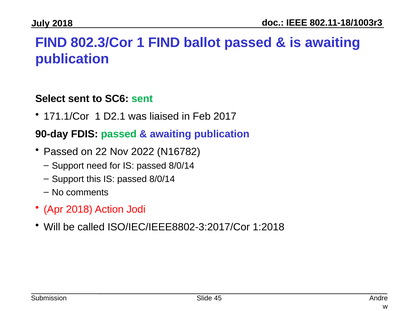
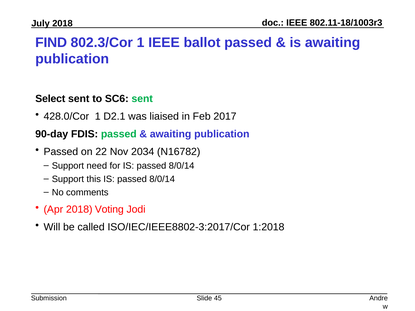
1 FIND: FIND -> IEEE
171.1/Cor: 171.1/Cor -> 428.0/Cor
2022: 2022 -> 2034
Action: Action -> Voting
